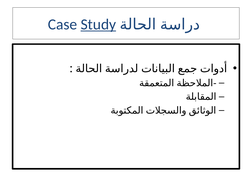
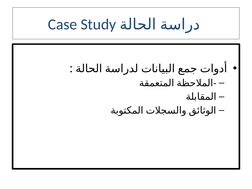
Study underline: present -> none
